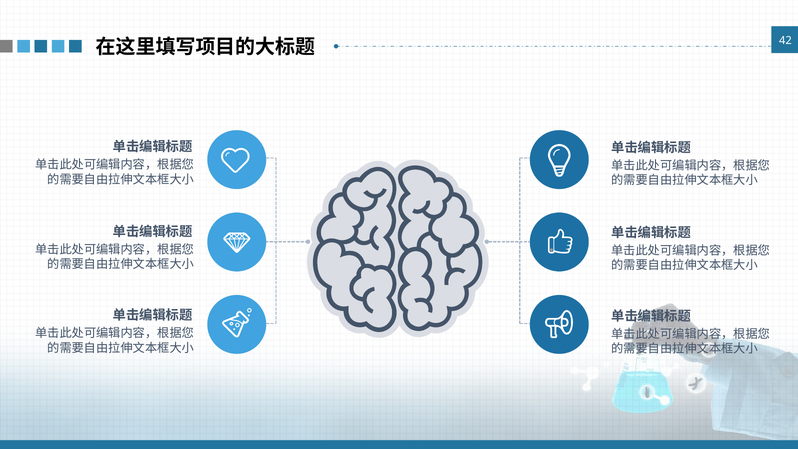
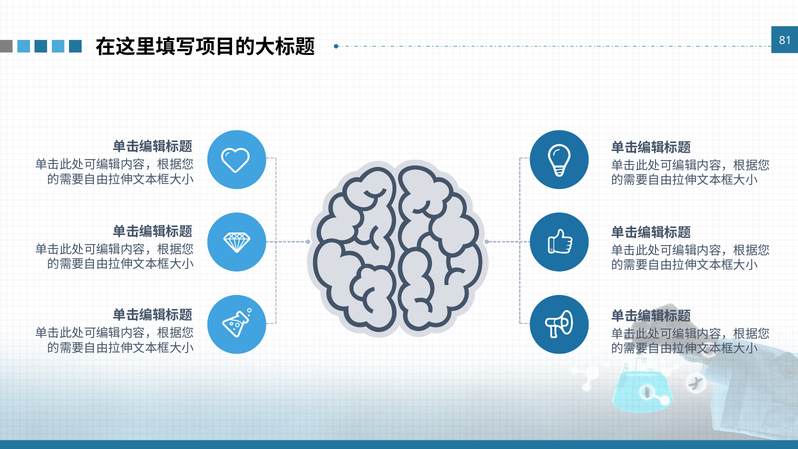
42: 42 -> 81
